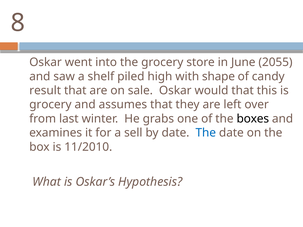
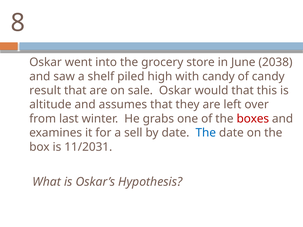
2055: 2055 -> 2038
with shape: shape -> candy
grocery at (50, 105): grocery -> altitude
boxes colour: black -> red
11/2010: 11/2010 -> 11/2031
